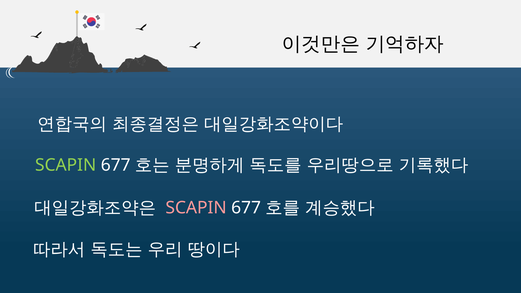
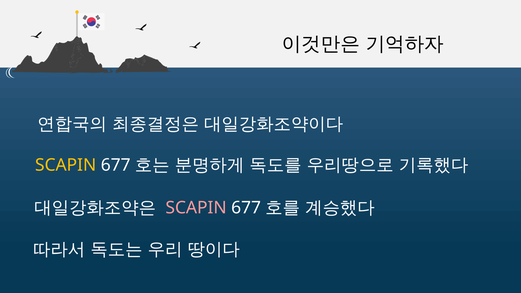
SCAPIN at (66, 165) colour: light green -> yellow
